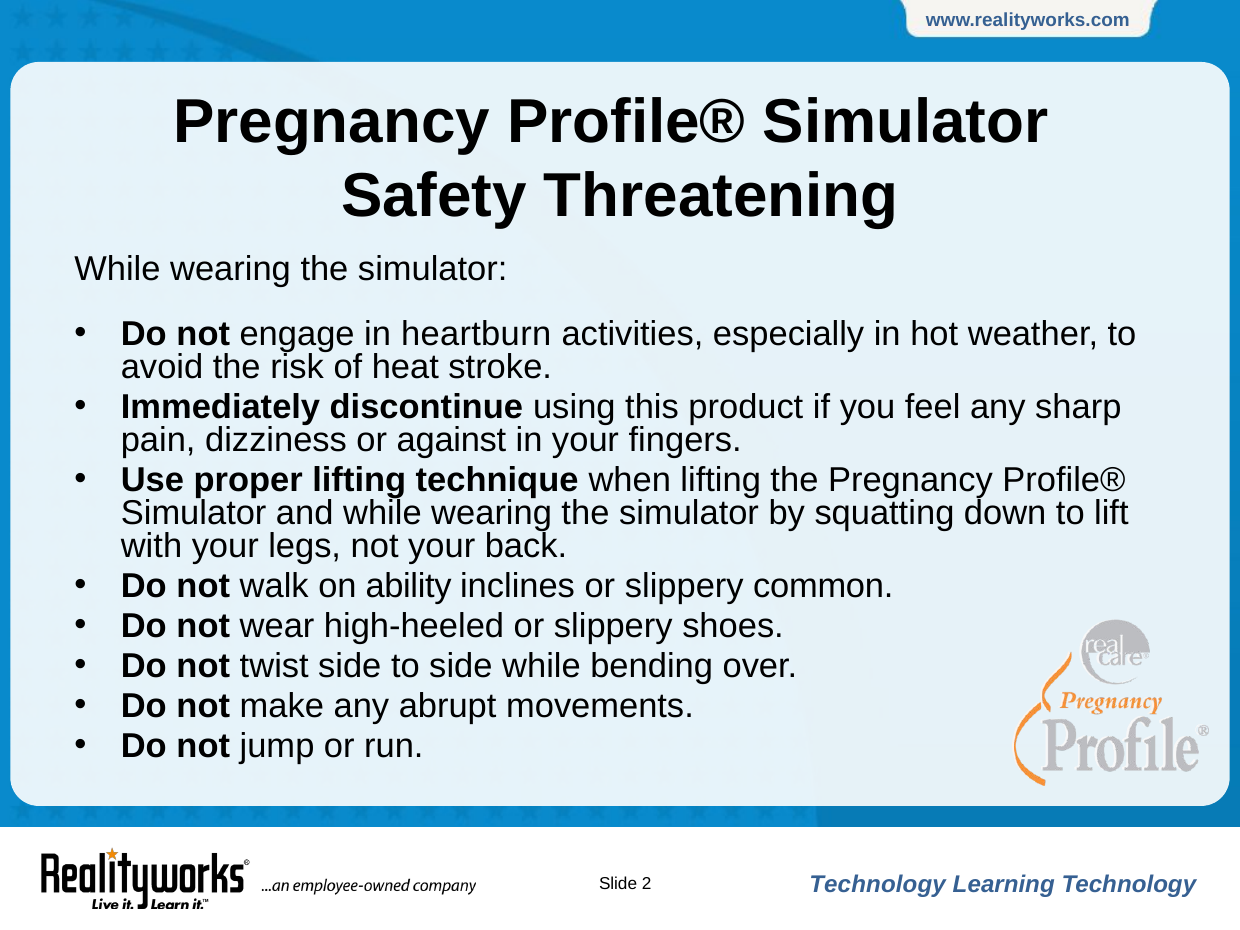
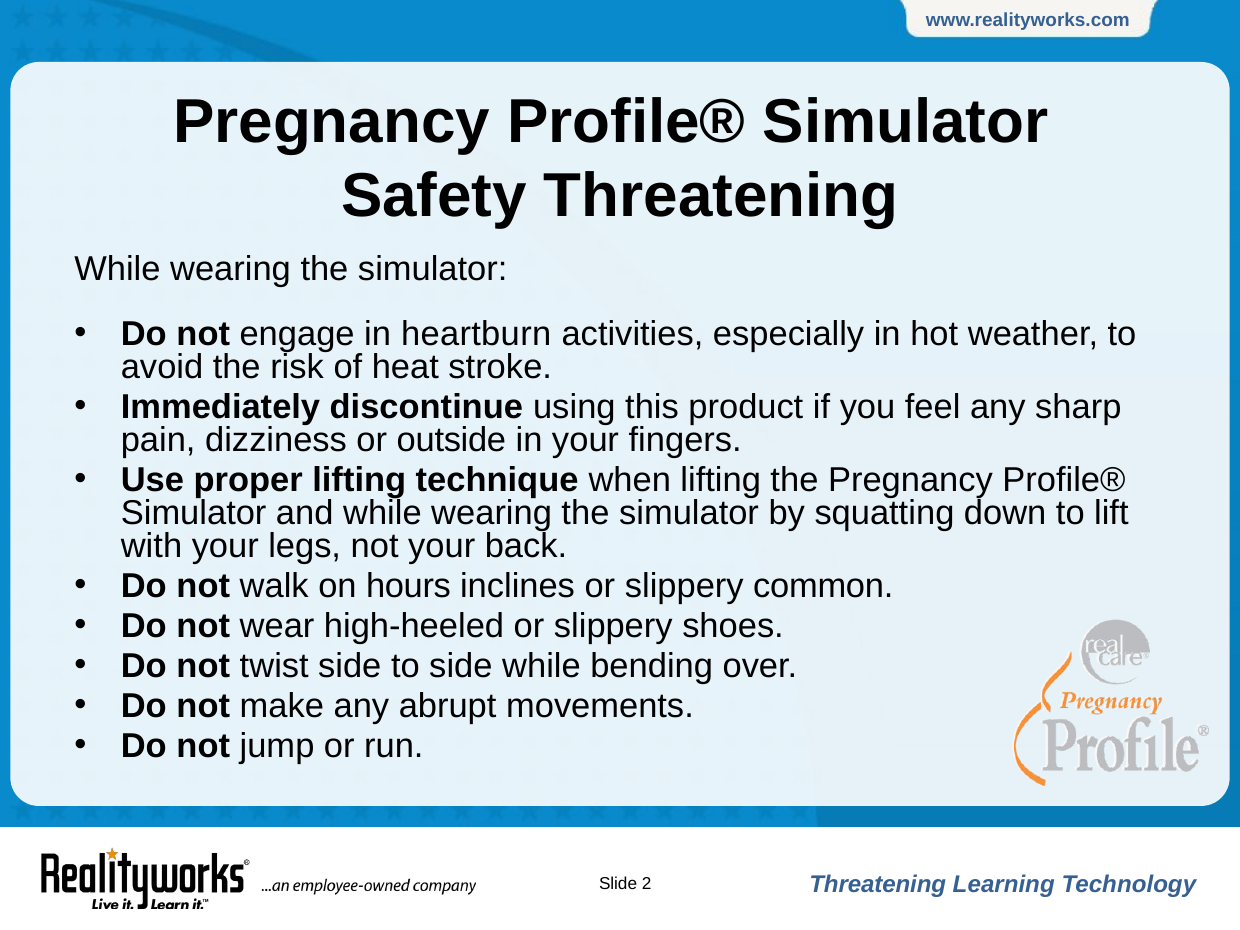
against: against -> outside
ability: ability -> hours
Technology at (878, 884): Technology -> Threatening
